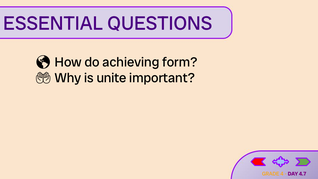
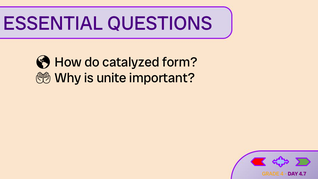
achieving: achieving -> catalyzed
